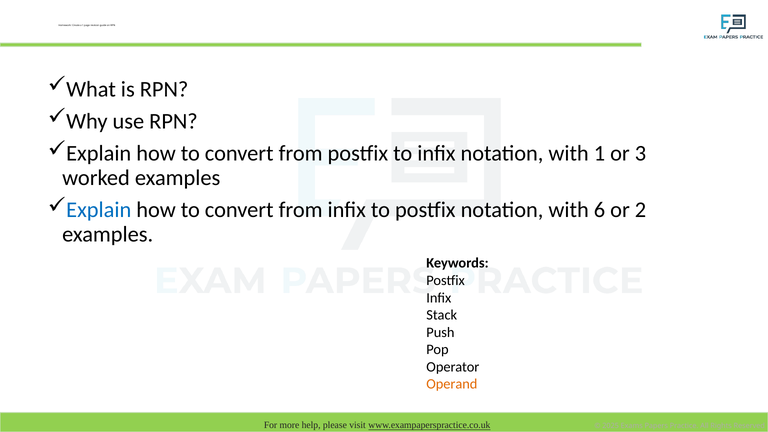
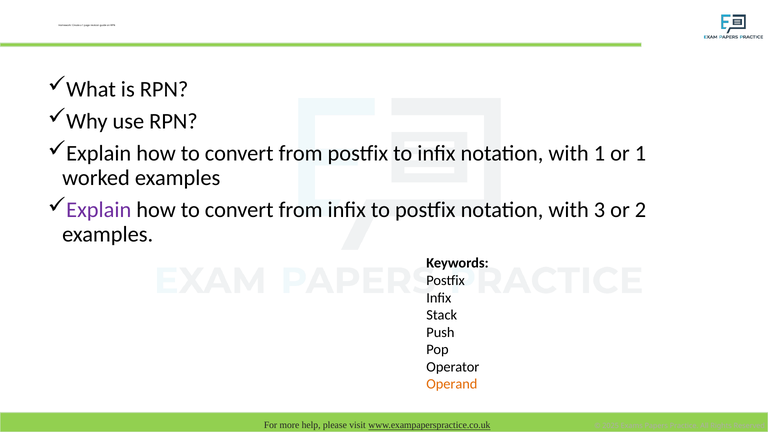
or 3: 3 -> 1
Explain at (99, 210) colour: blue -> purple
6: 6 -> 3
